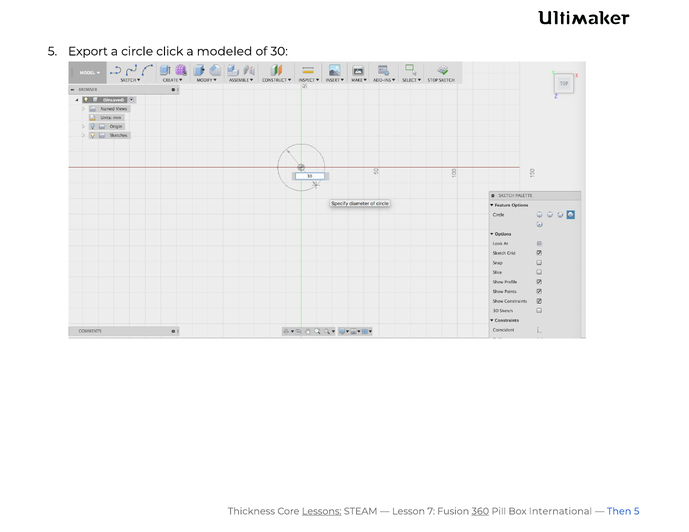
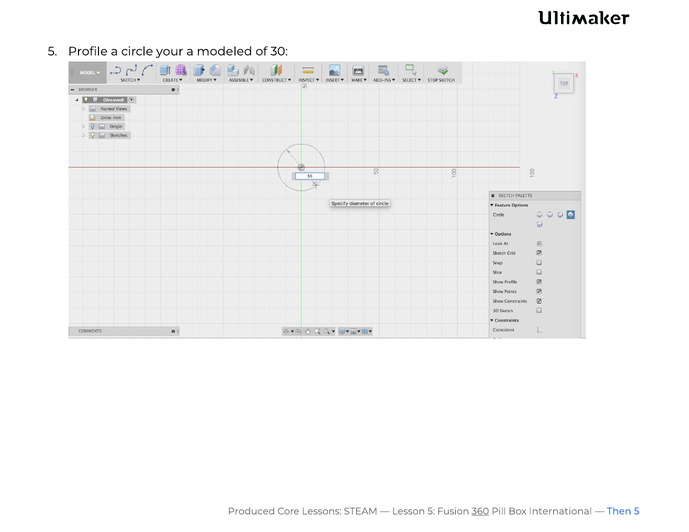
Export: Export -> Profile
click: click -> your
Thickness: Thickness -> Produced
Lessons underline: present -> none
Lesson 7: 7 -> 5
